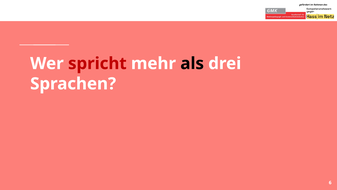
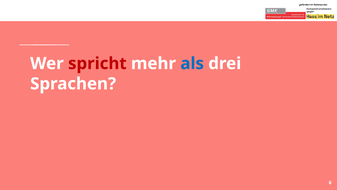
als colour: black -> blue
